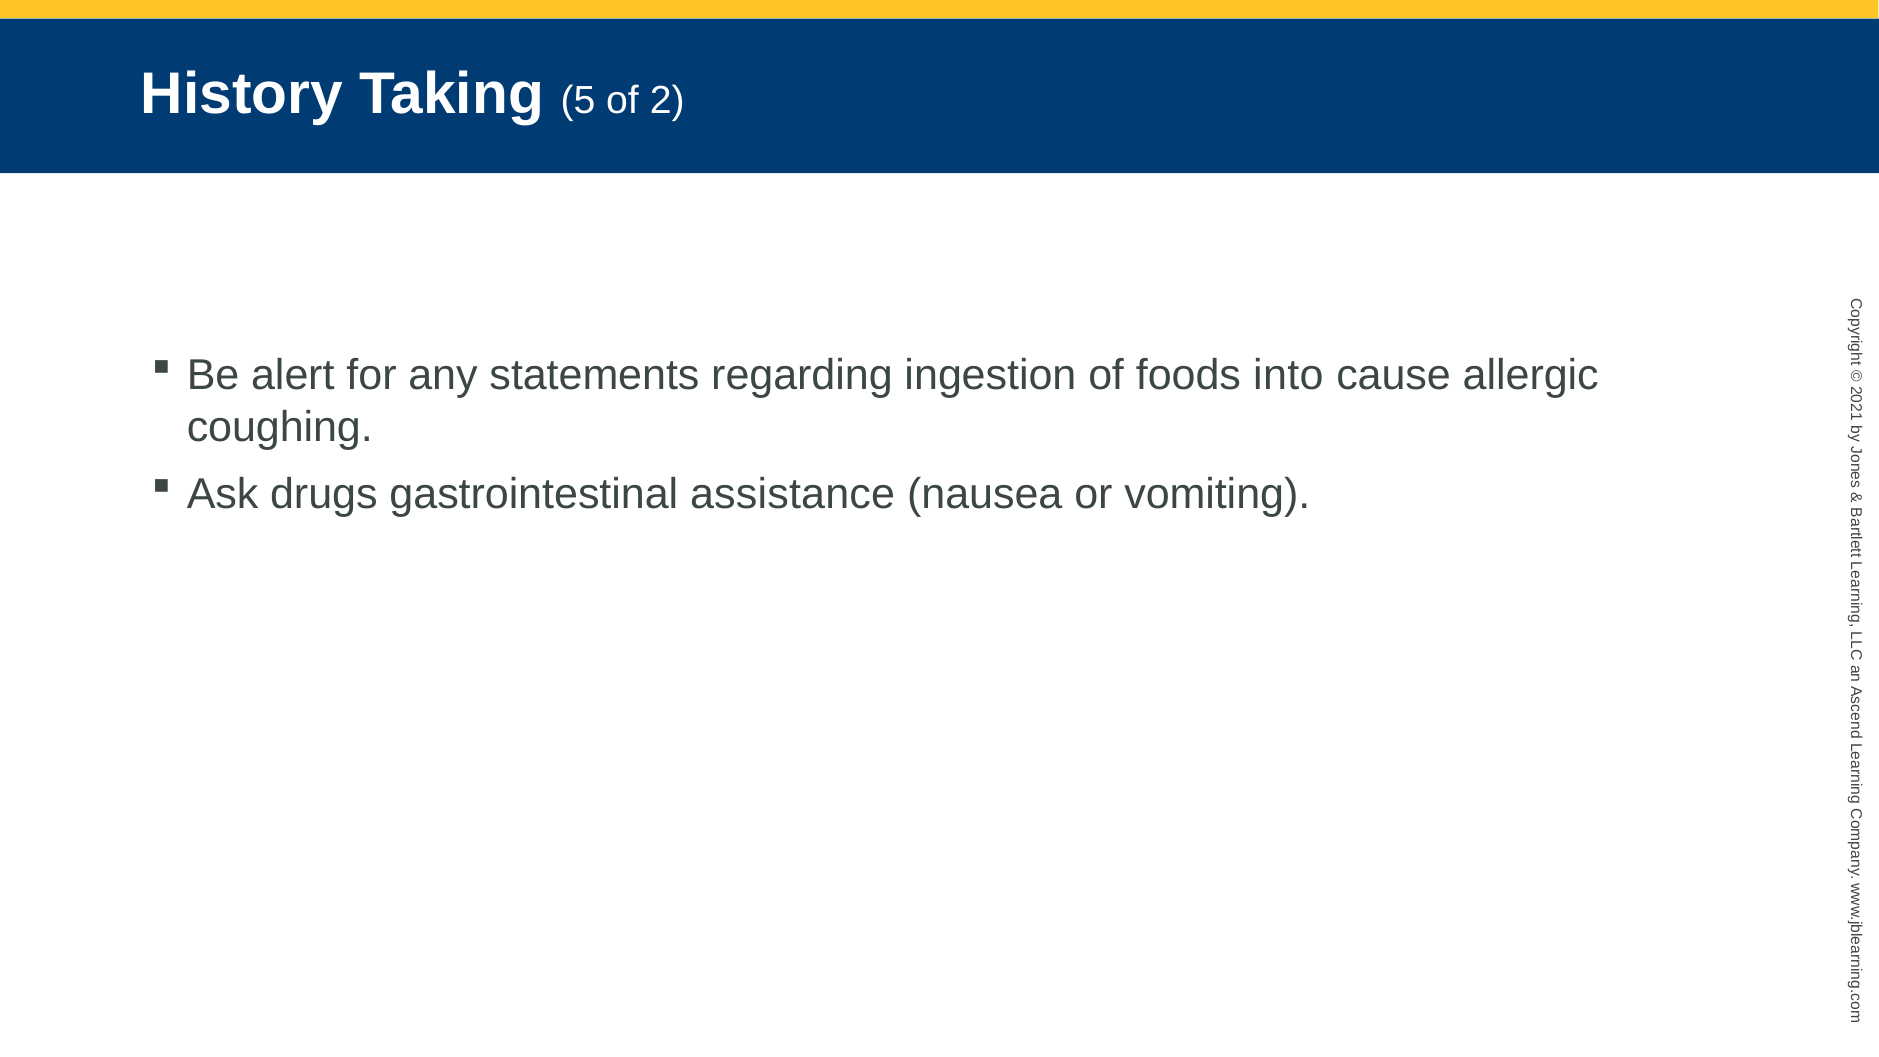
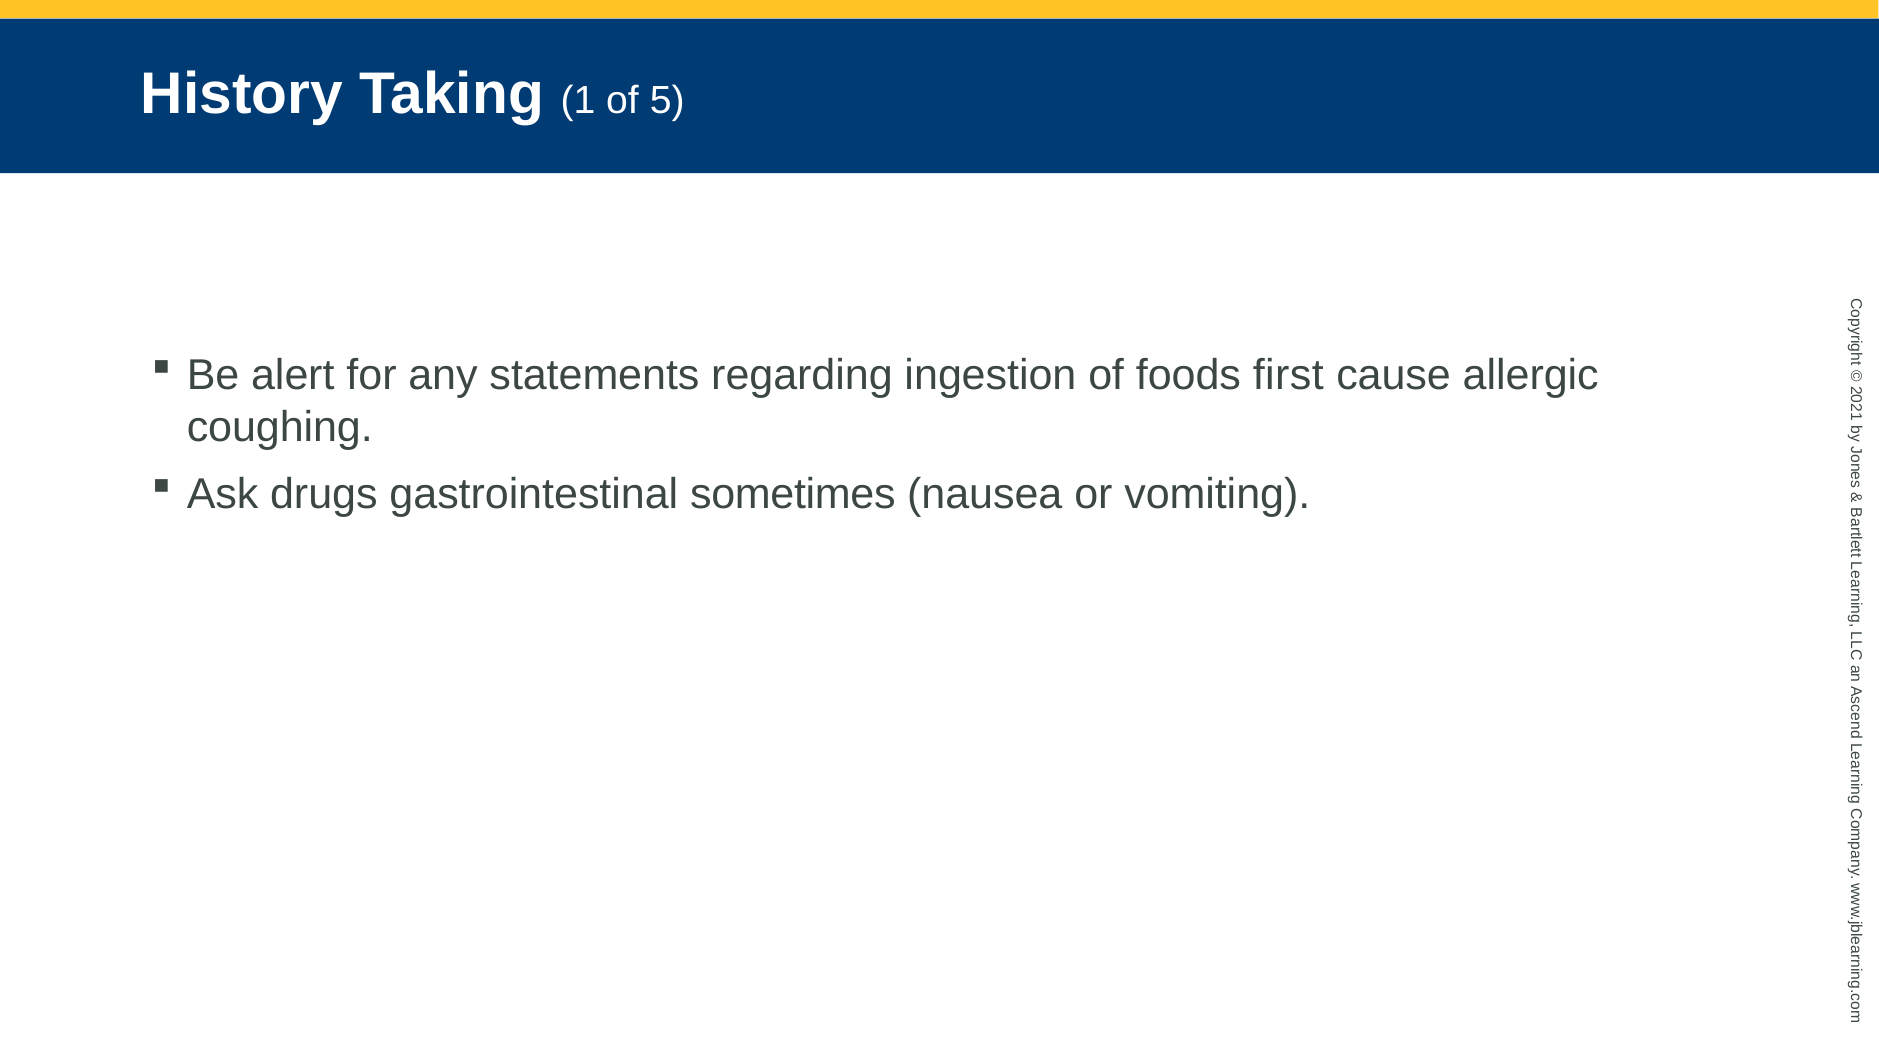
Taking 5: 5 -> 1
of 2: 2 -> 5
into: into -> first
assistance: assistance -> sometimes
